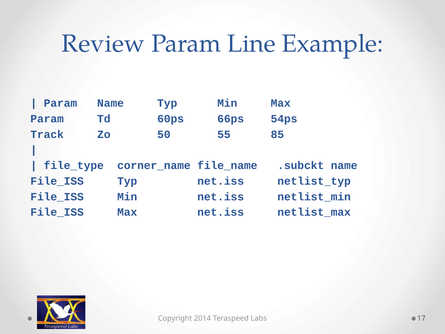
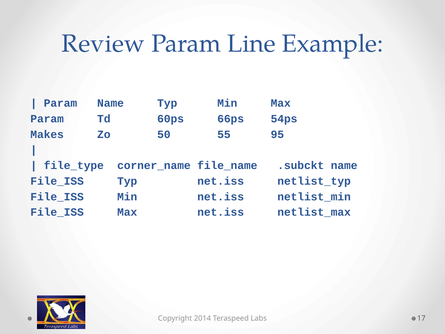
Track: Track -> Makes
85: 85 -> 95
